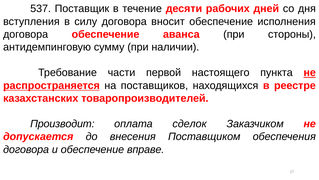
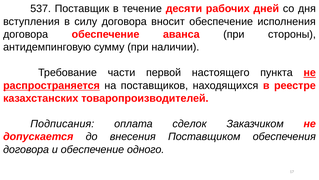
Производит: Производит -> Подписания
вправе: вправе -> одного
